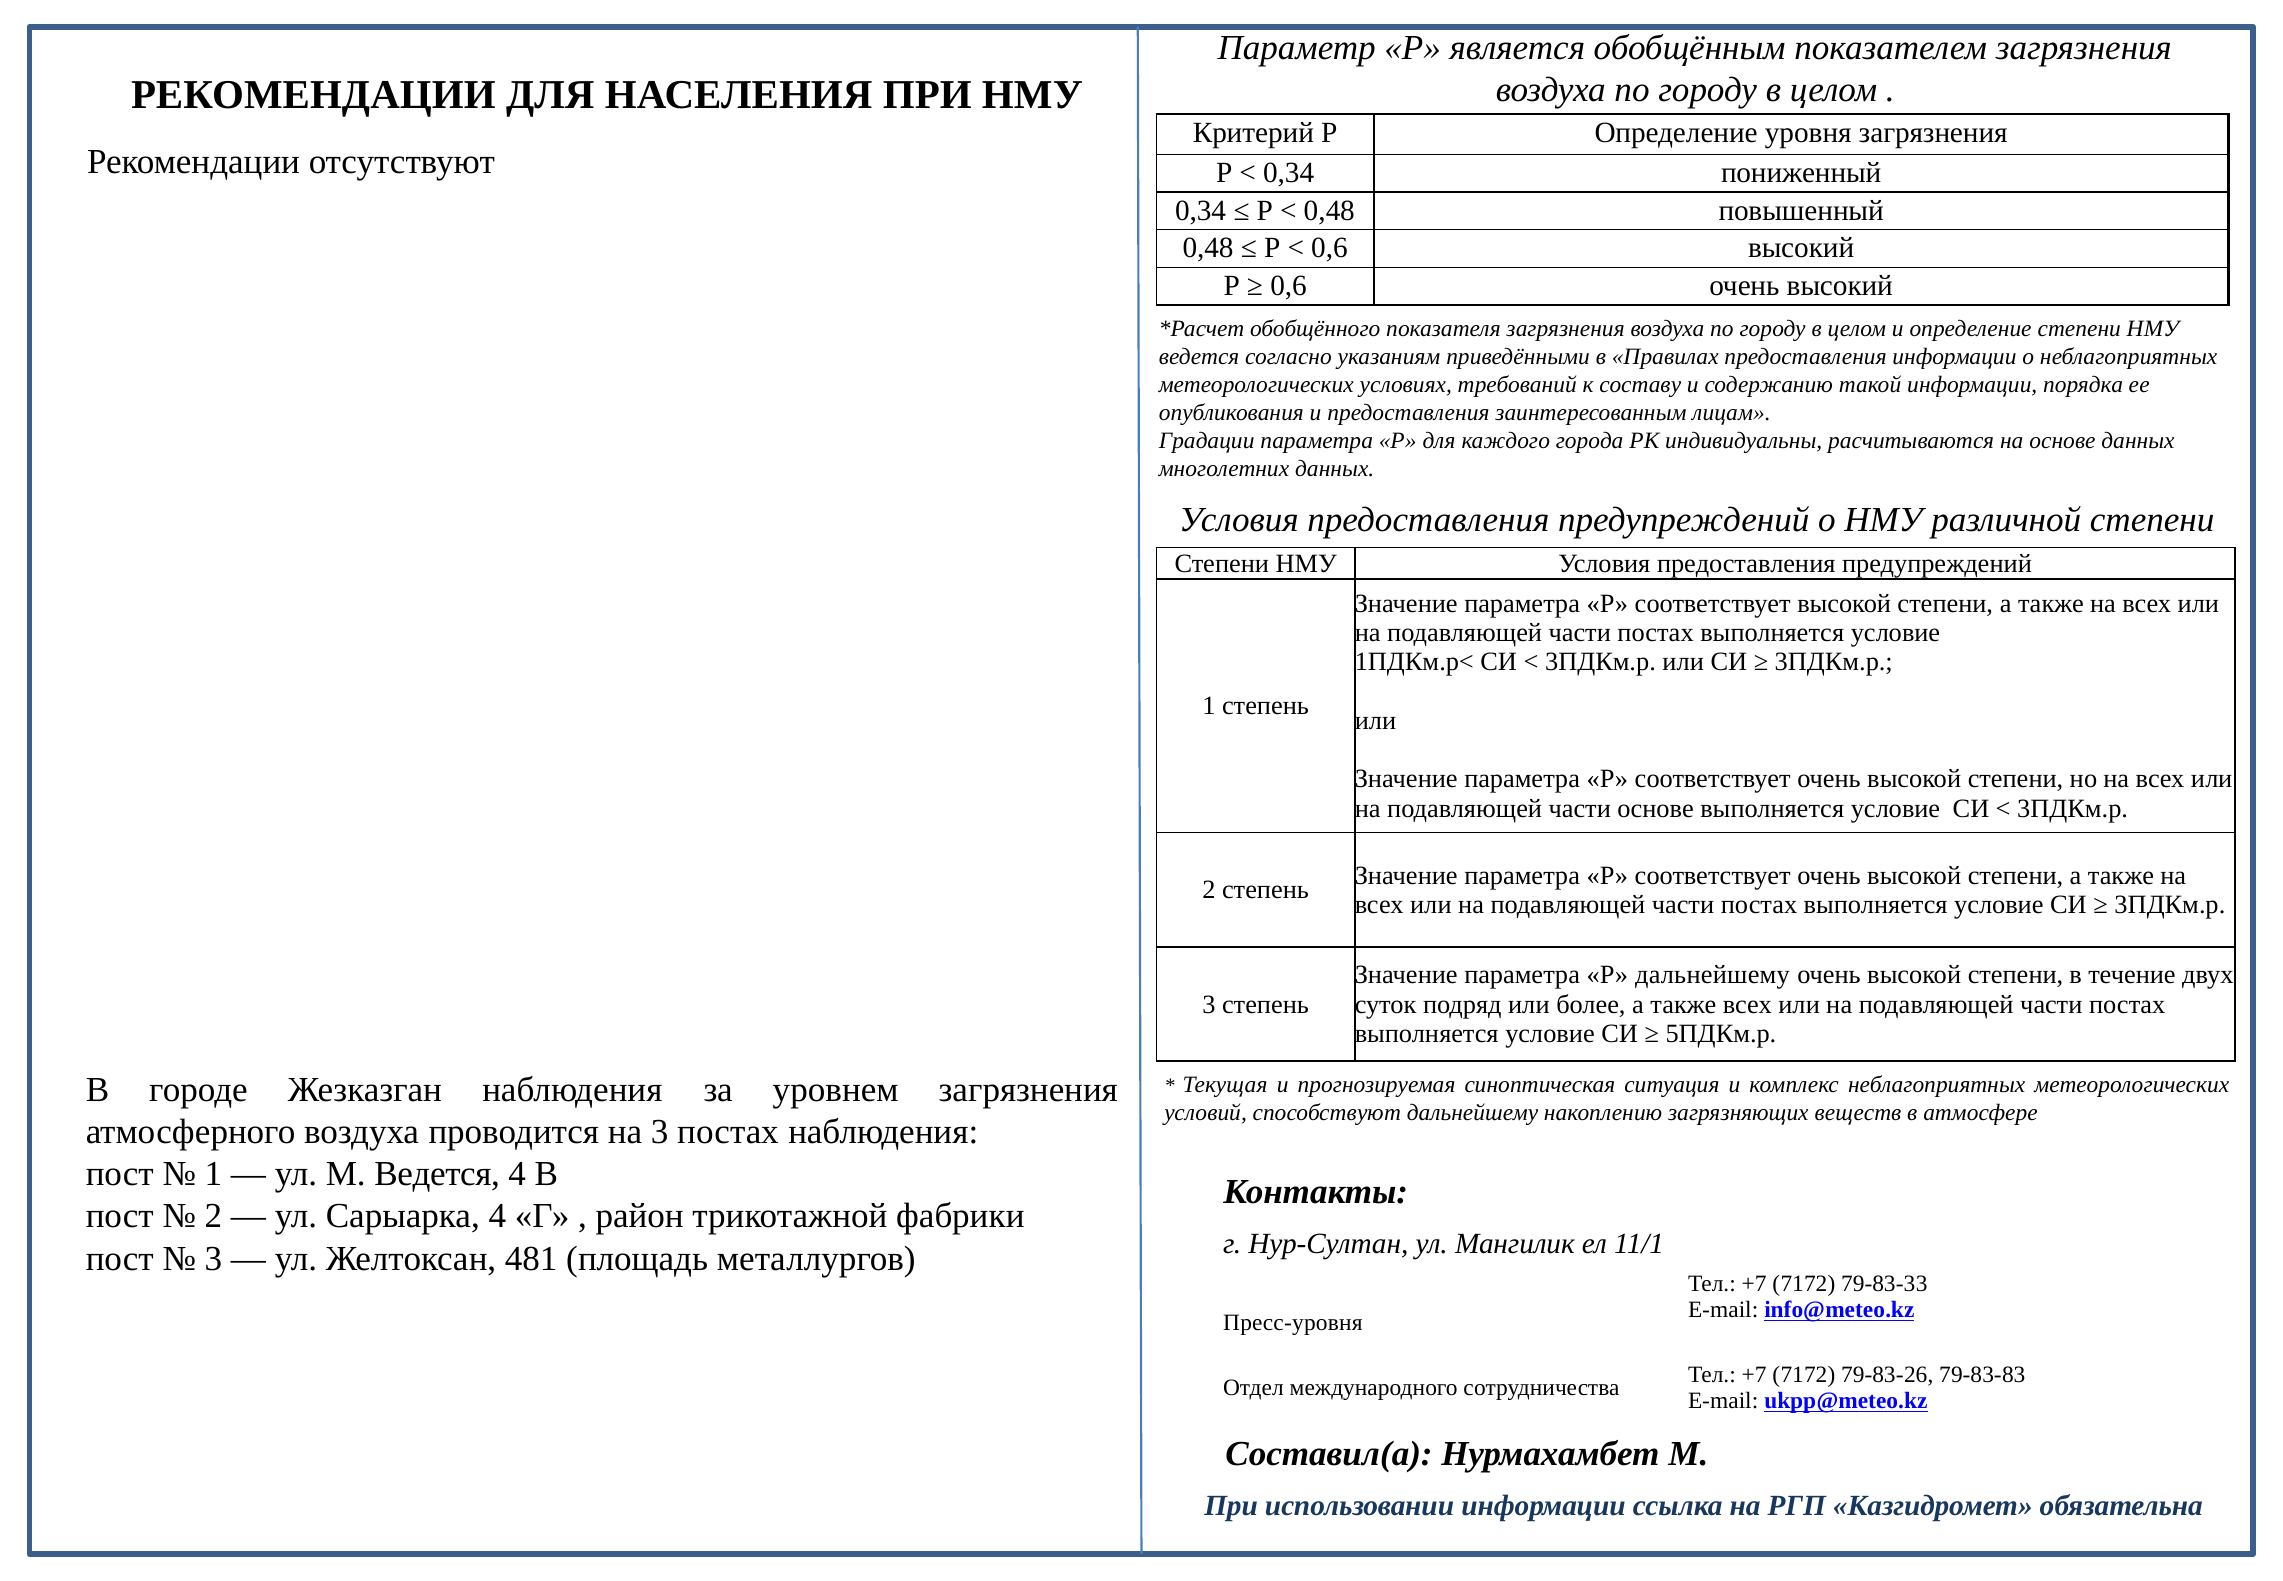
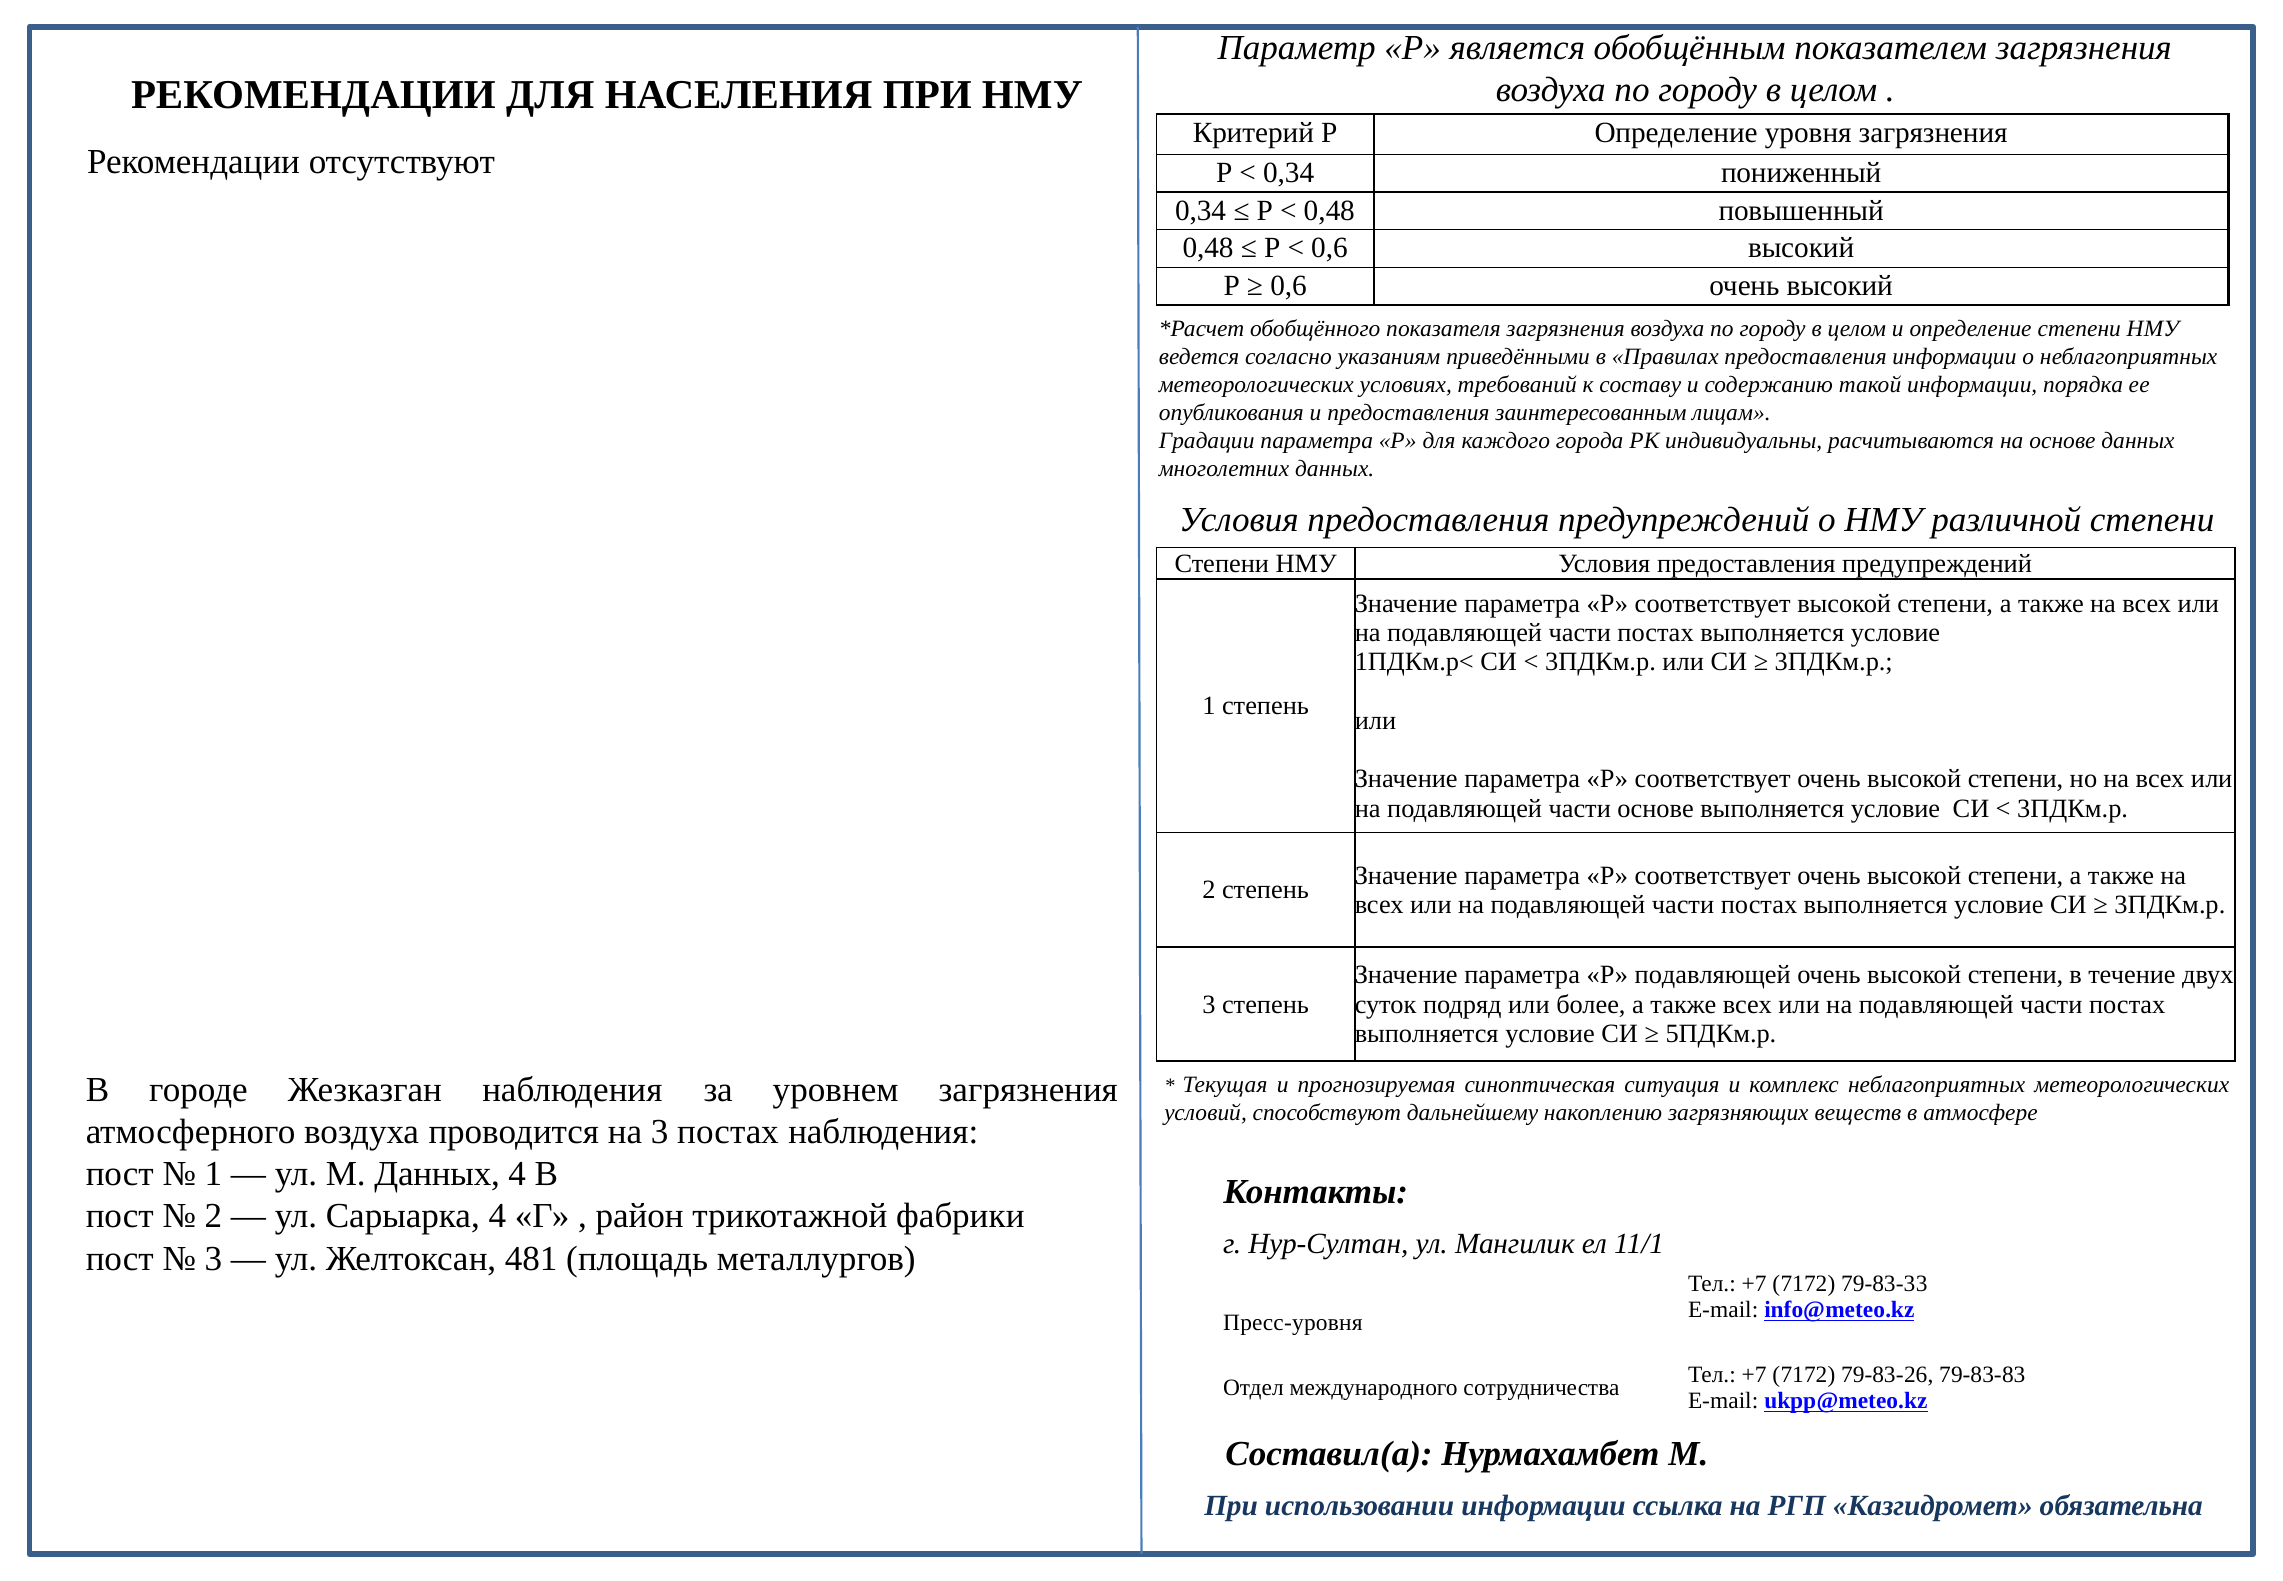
Р дальнейшему: дальнейшему -> подавляющей
М Ведется: Ведется -> Данных
